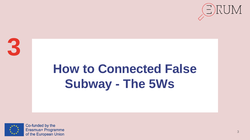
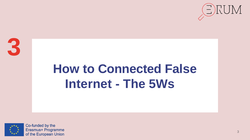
Subway: Subway -> Internet
